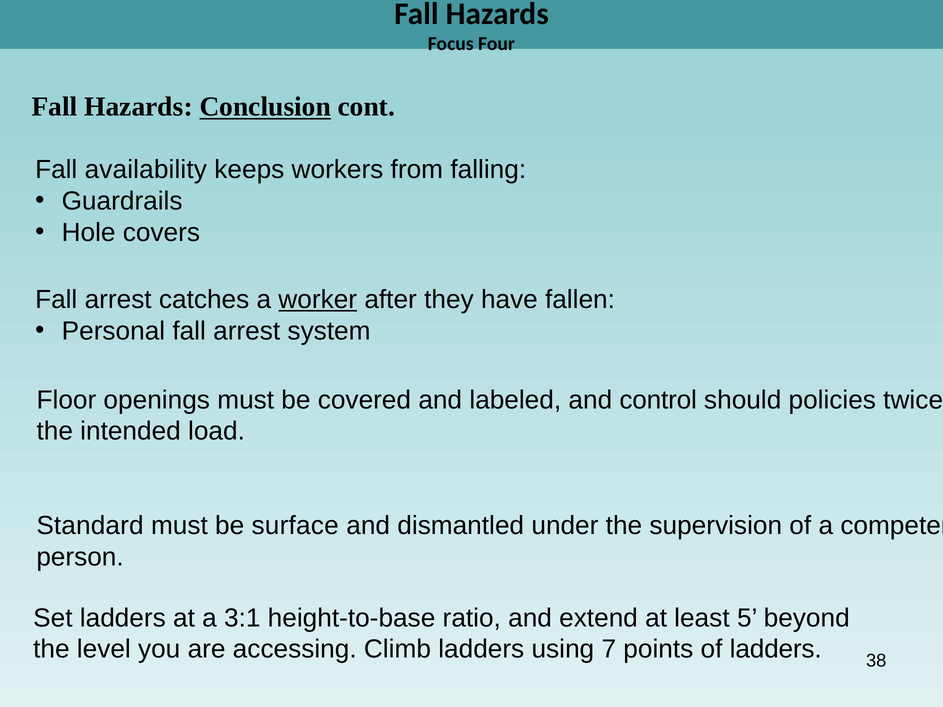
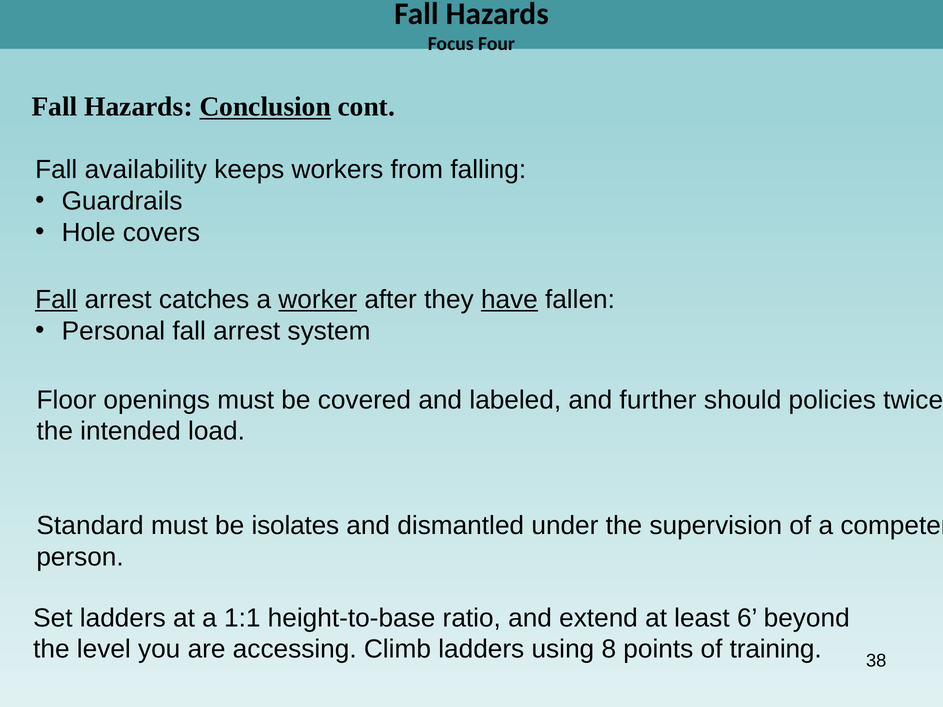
Fall at (56, 300) underline: none -> present
have underline: none -> present
control: control -> further
surface: surface -> isolates
3:1: 3:1 -> 1:1
5: 5 -> 6
7: 7 -> 8
of ladders: ladders -> training
